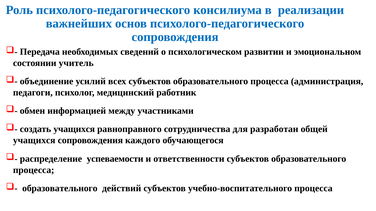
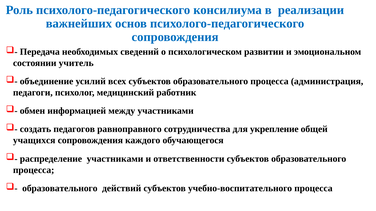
создать учащихся: учащихся -> педагогов
разработан: разработан -> укрепление
распределение успеваемости: успеваемости -> участниками
